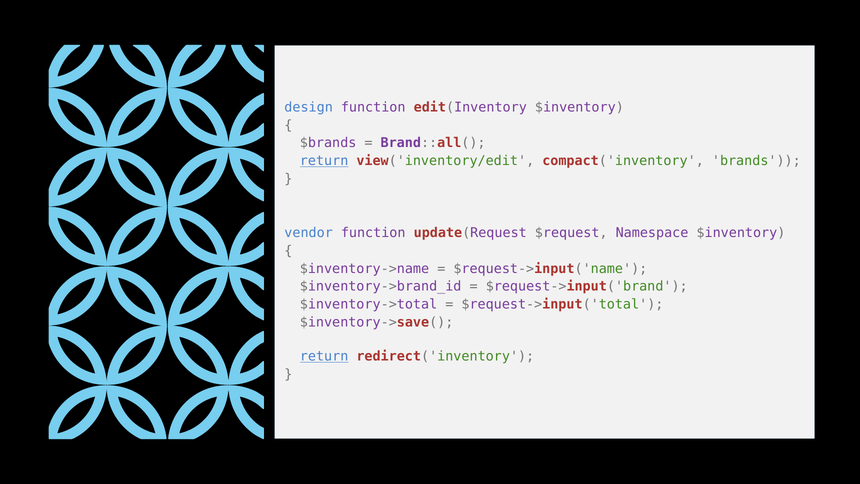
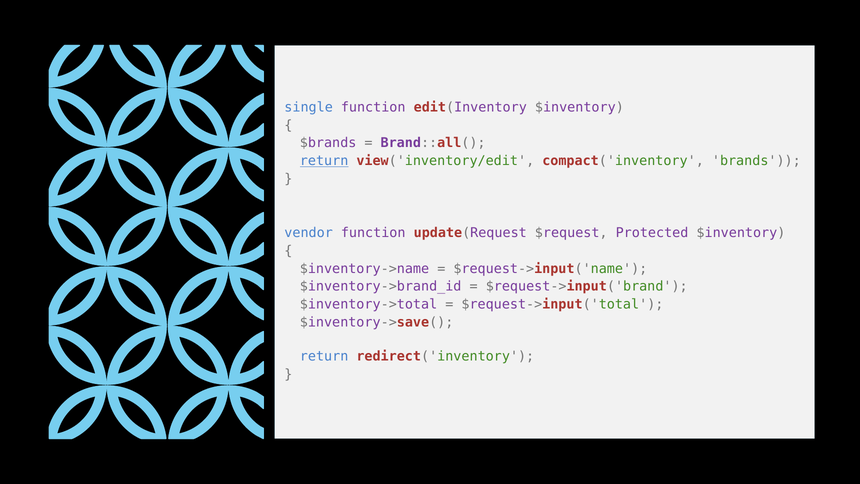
design: design -> single
Namespace: Namespace -> Protected
return at (324, 356) underline: present -> none
